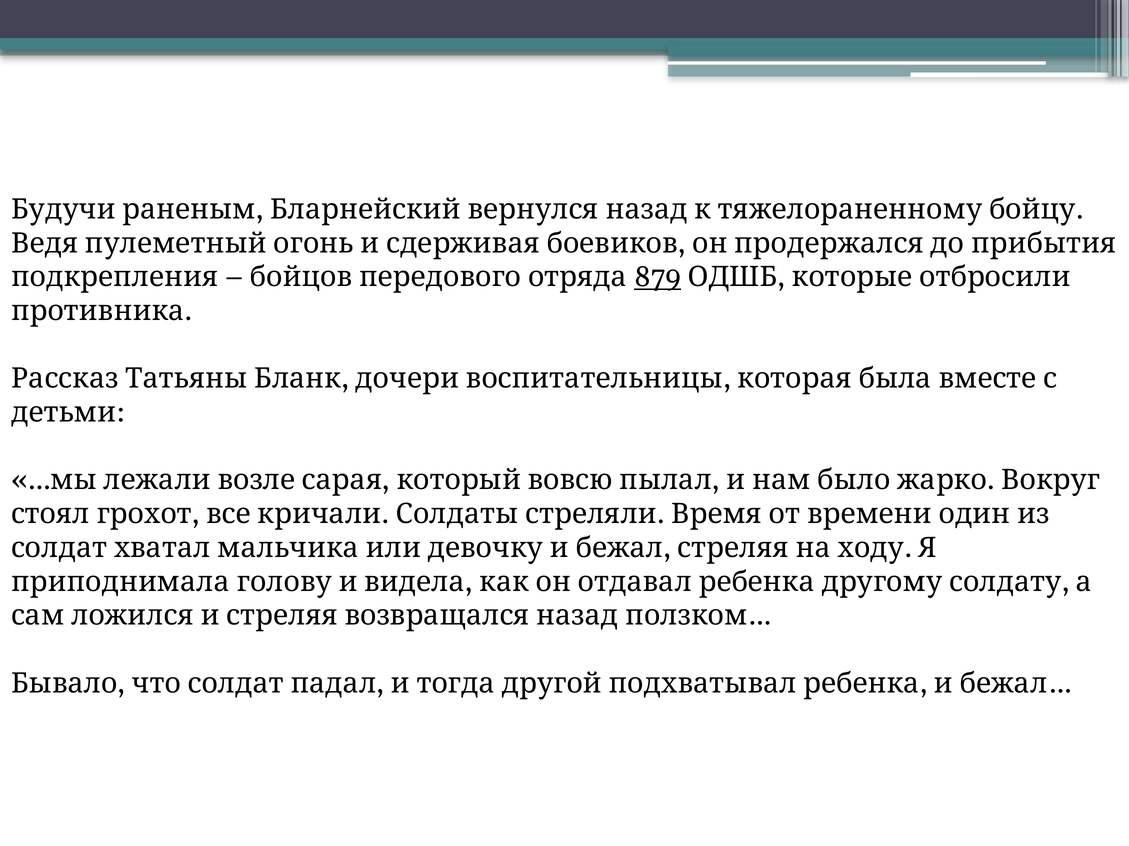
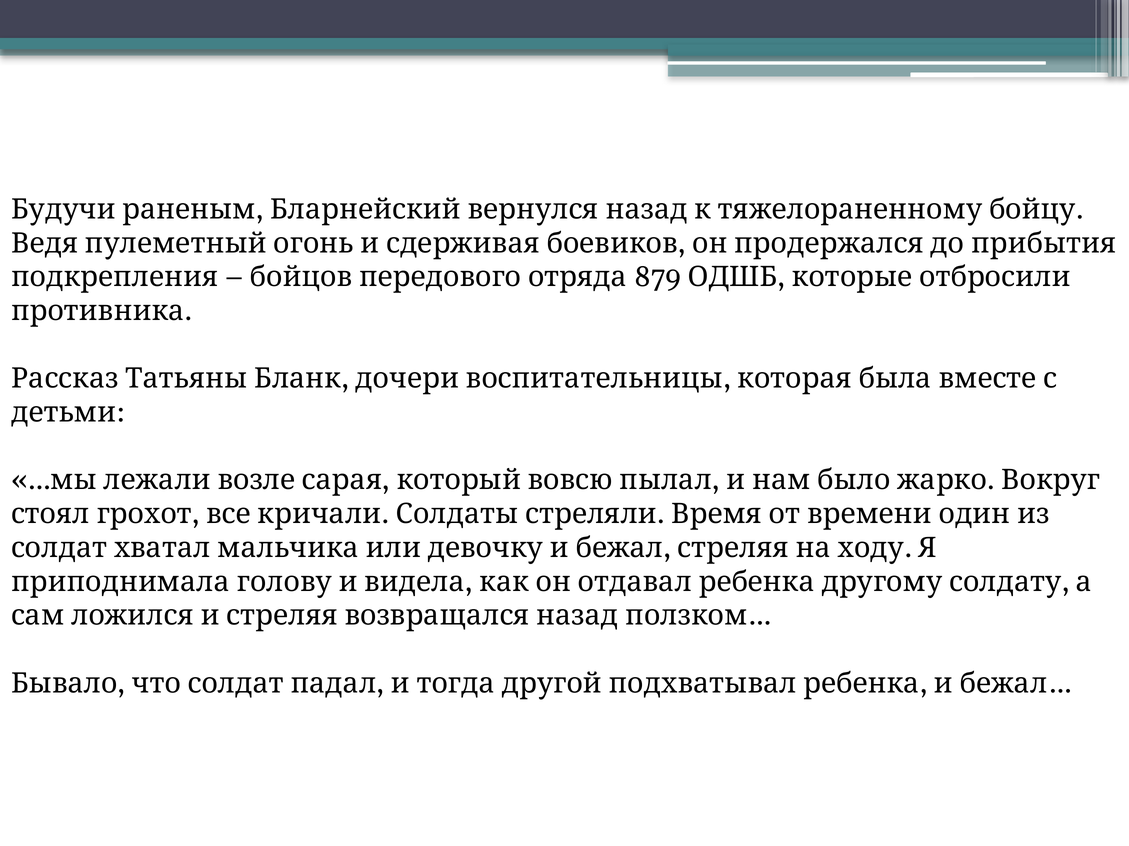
879 underline: present -> none
